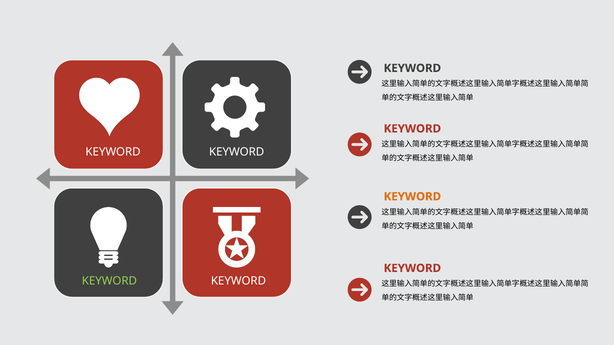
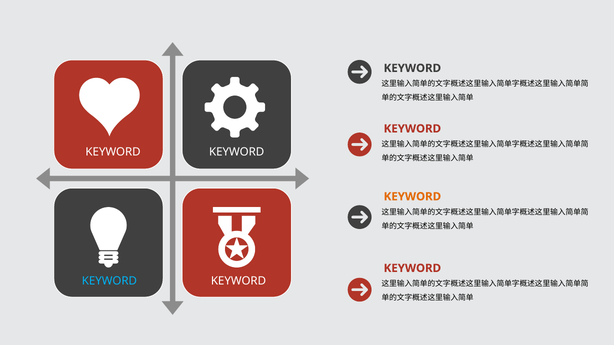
KEYWORD at (109, 281) colour: light green -> light blue
